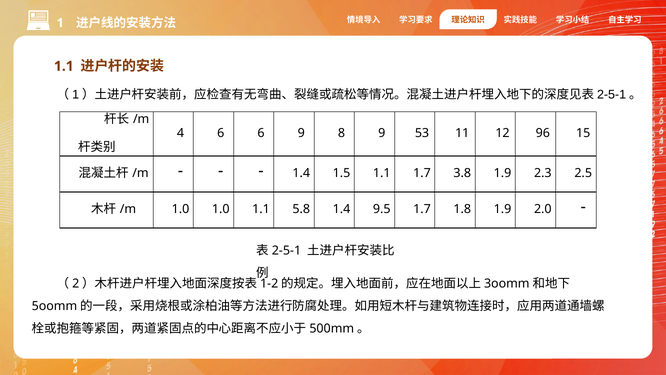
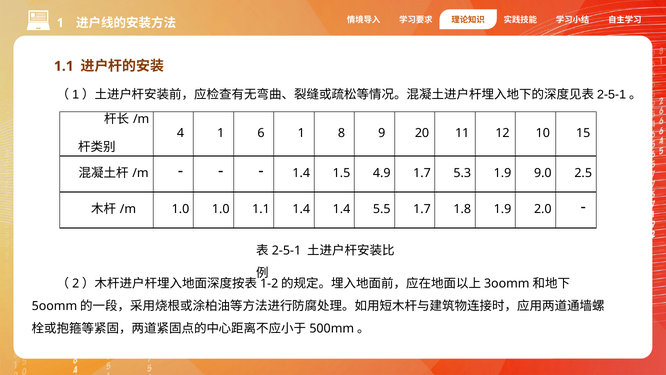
4 6: 6 -> 1
6 9: 9 -> 1
53: 53 -> 20
96: 96 -> 10
1.5 1.1: 1.1 -> 4.9
3.8: 3.8 -> 5.3
2.3: 2.3 -> 9.0
1.1 5.8: 5.8 -> 1.4
9.5: 9.5 -> 5.5
